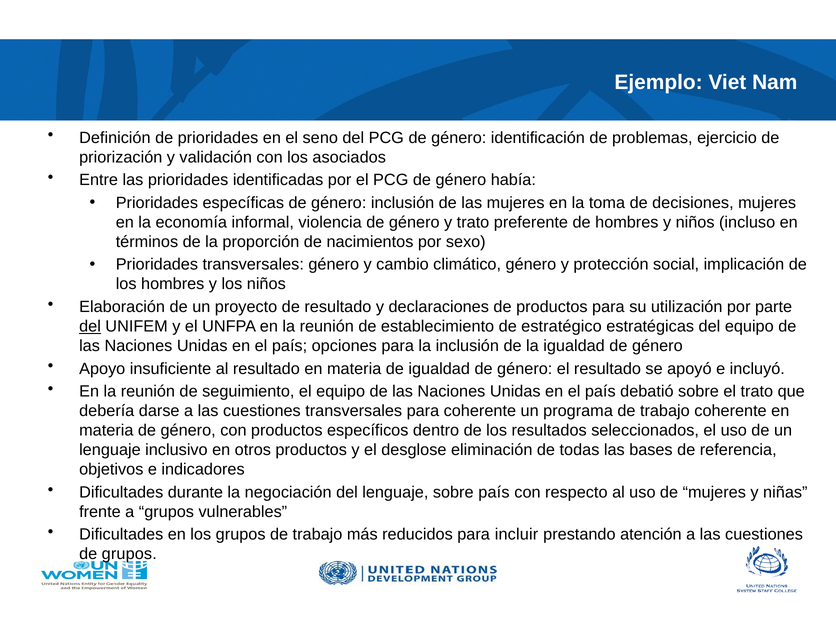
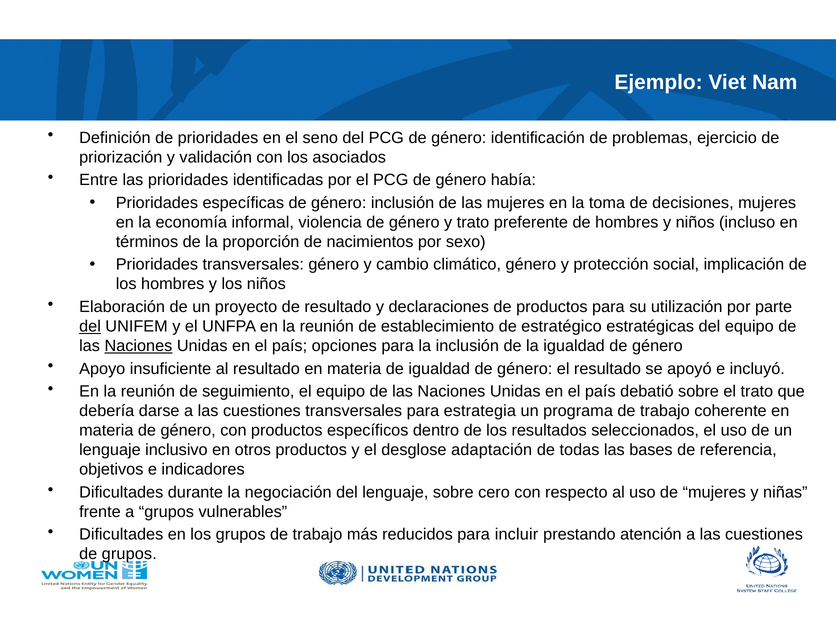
Naciones at (138, 346) underline: none -> present
para coherente: coherente -> estrategia
eliminación: eliminación -> adaptación
sobre país: país -> cero
